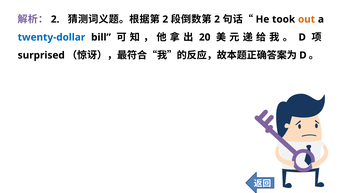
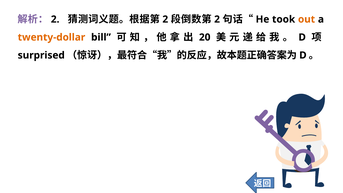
twenty-dollar colour: blue -> orange
